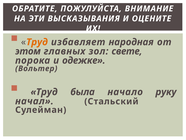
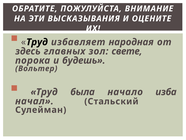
Труд at (37, 42) colour: orange -> black
этом: этом -> здесь
одежке: одежке -> будешь
руку: руку -> изба
